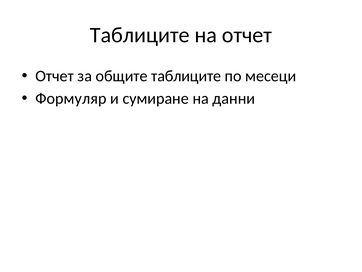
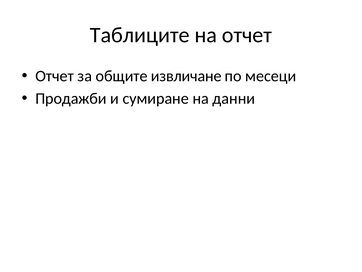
общите таблиците: таблиците -> извличане
Формуляр: Формуляр -> Продажби
